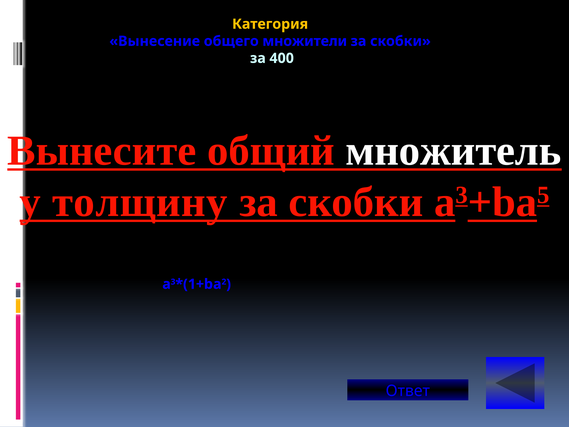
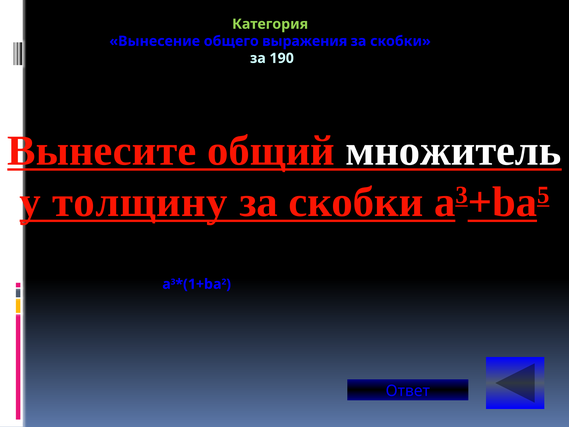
Категория colour: yellow -> light green
множители: множители -> выражения
400: 400 -> 190
